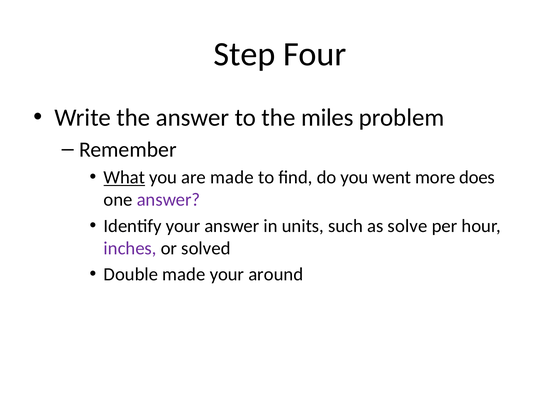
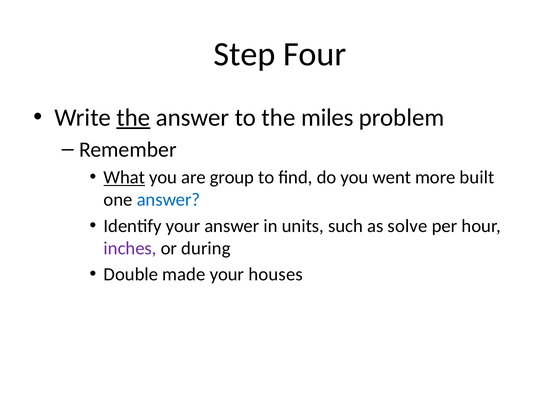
the at (133, 117) underline: none -> present
are made: made -> group
does: does -> built
answer at (169, 200) colour: purple -> blue
solved: solved -> during
around: around -> houses
